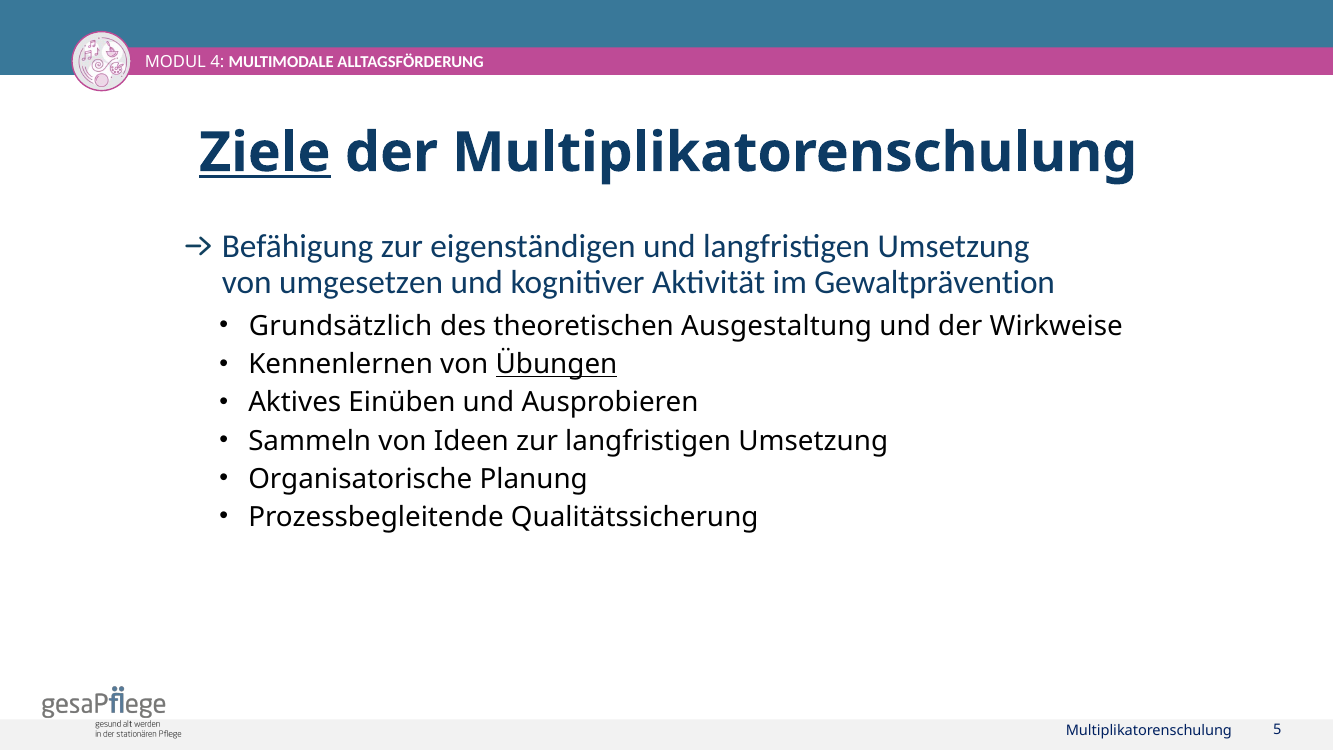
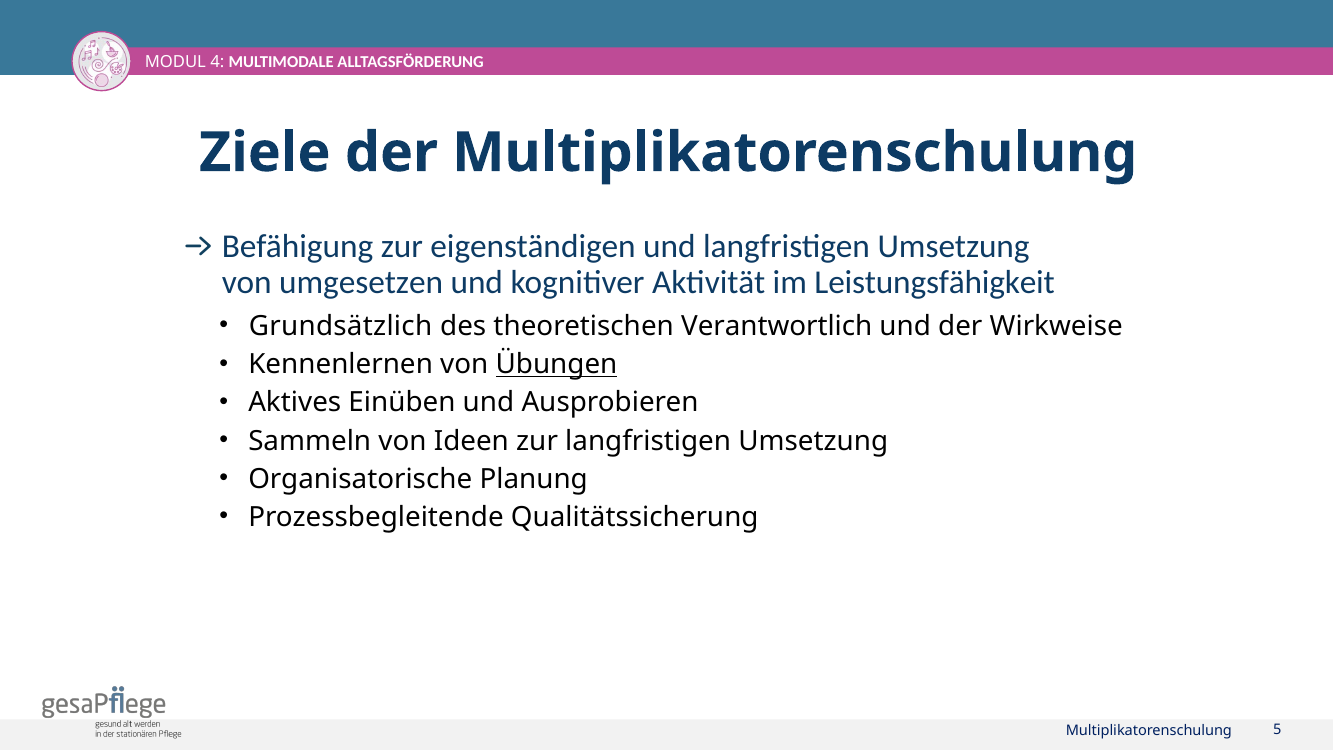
Ziele underline: present -> none
Gewaltprävention: Gewaltprävention -> Leistungsfähigkeit
Ausgestaltung: Ausgestaltung -> Verantwortlich
